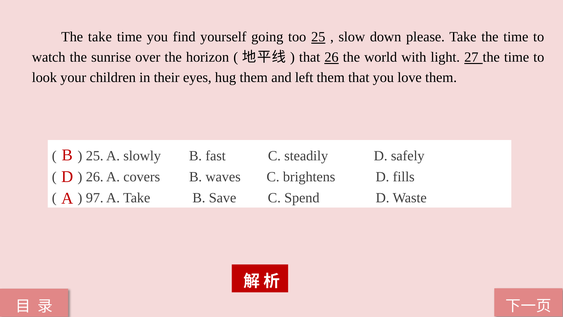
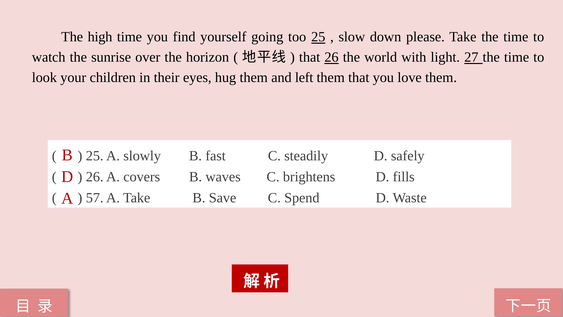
The take: take -> high
97: 97 -> 57
